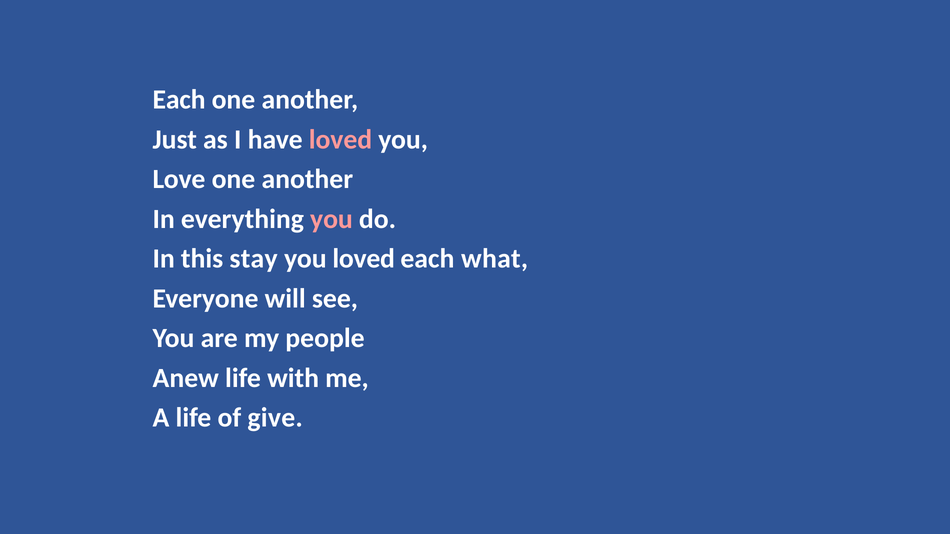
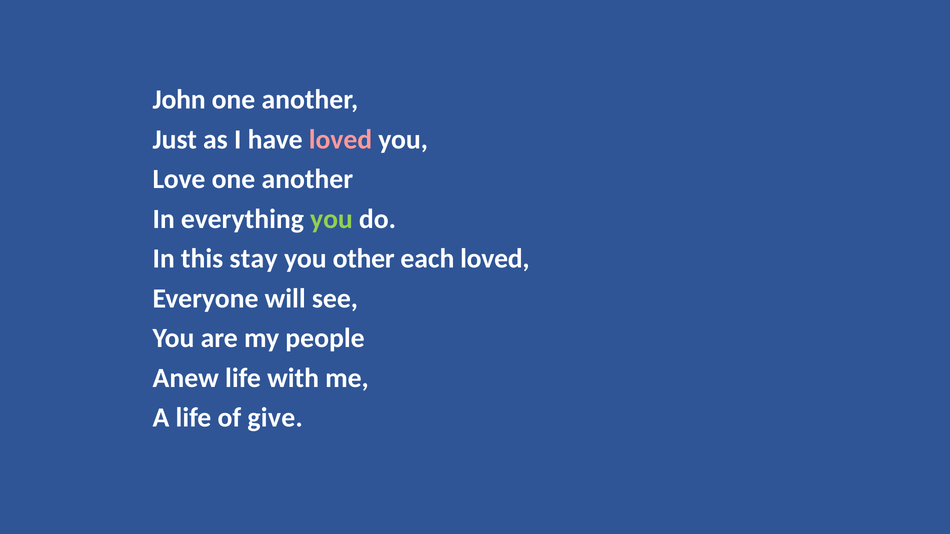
Each at (179, 100): Each -> John
you at (331, 219) colour: pink -> light green
you loved: loved -> other
each what: what -> loved
